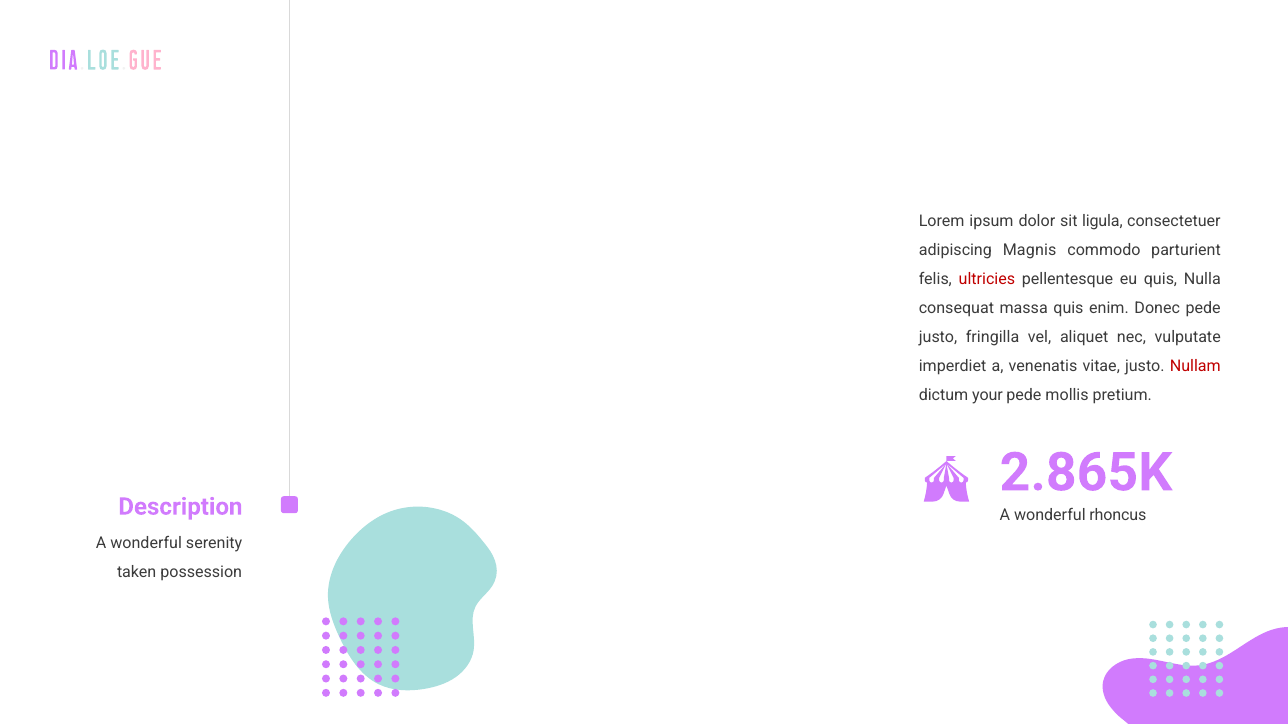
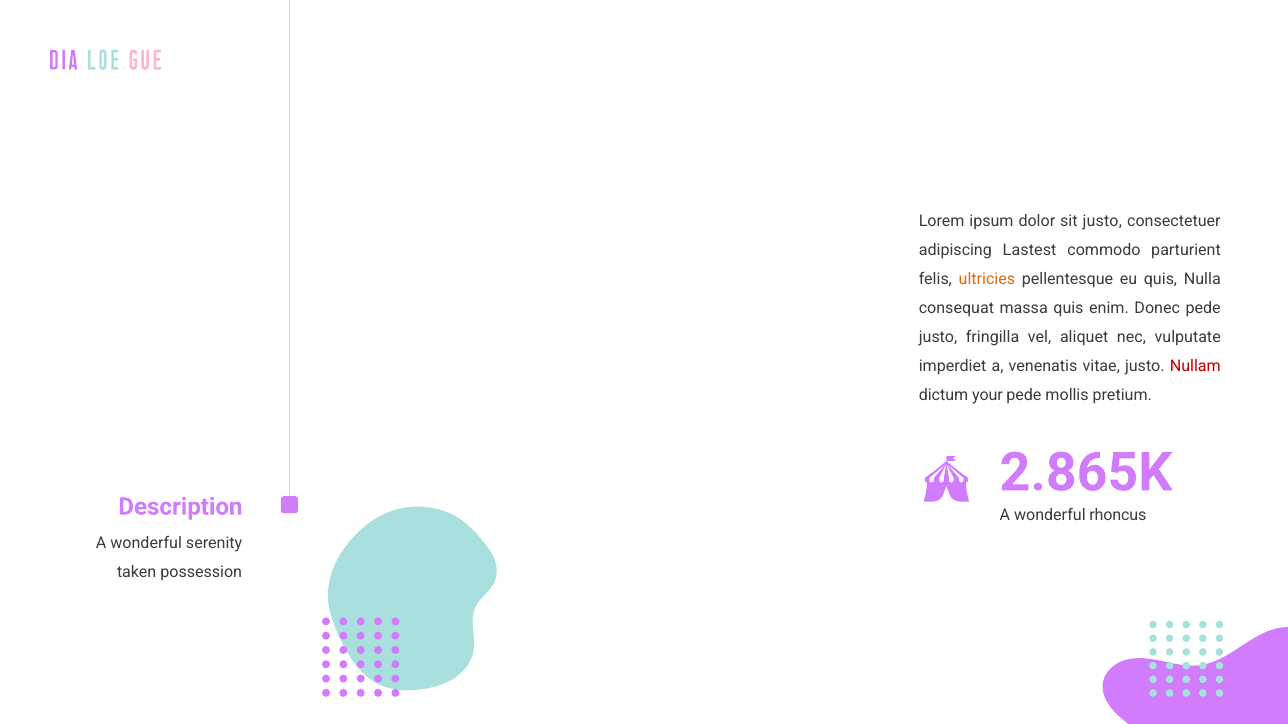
sit ligula: ligula -> justo
Magnis: Magnis -> Lastest
ultricies colour: red -> orange
